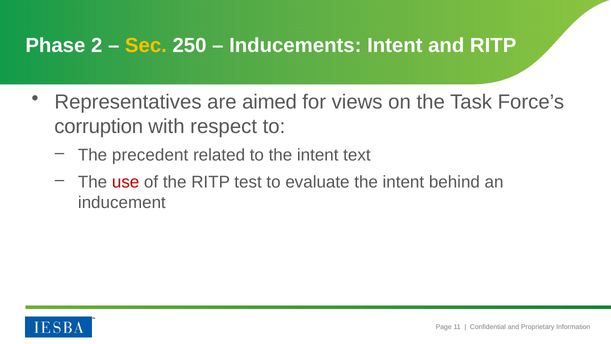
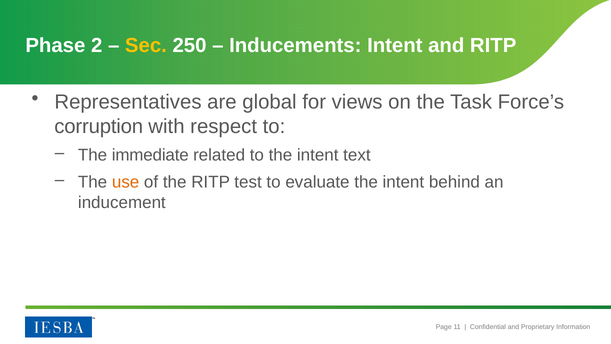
aimed: aimed -> global
precedent: precedent -> immediate
use colour: red -> orange
